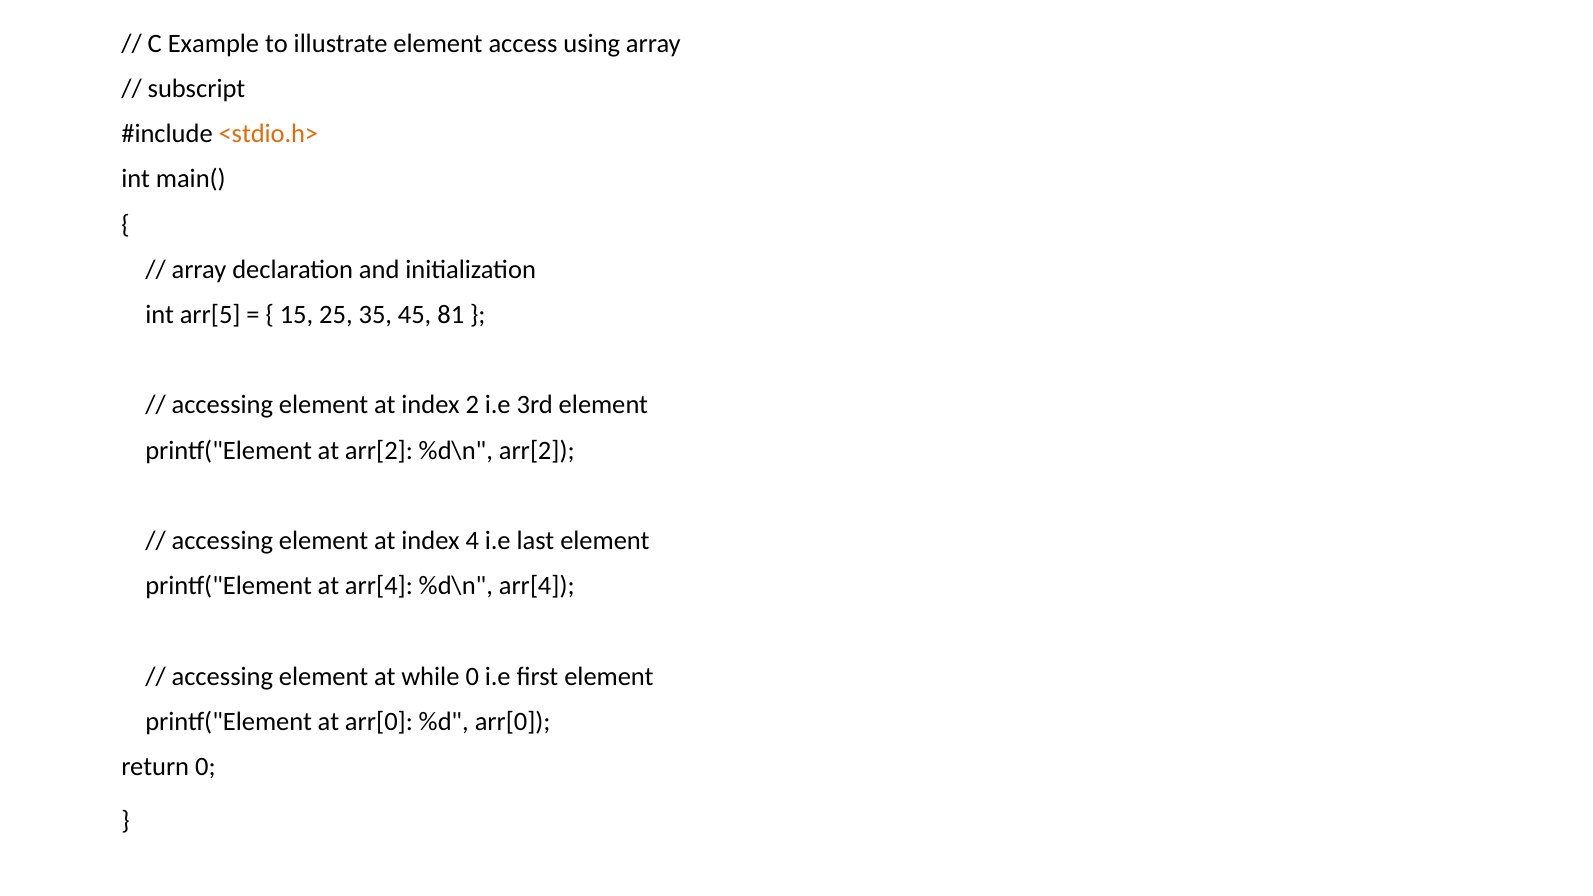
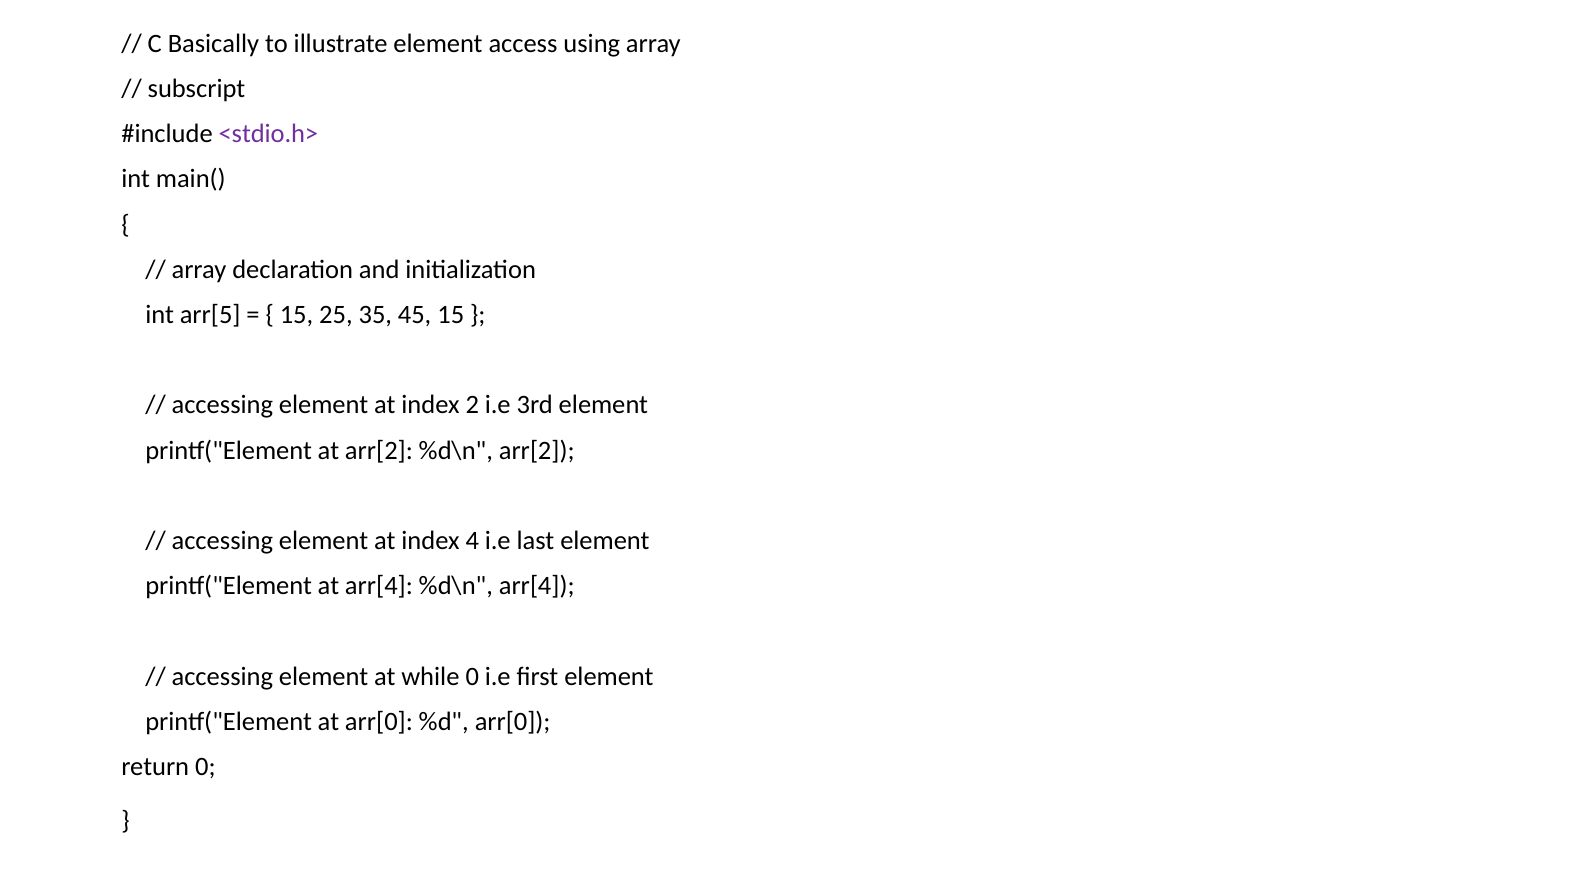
Example: Example -> Basically
<stdio.h> colour: orange -> purple
45 81: 81 -> 15
